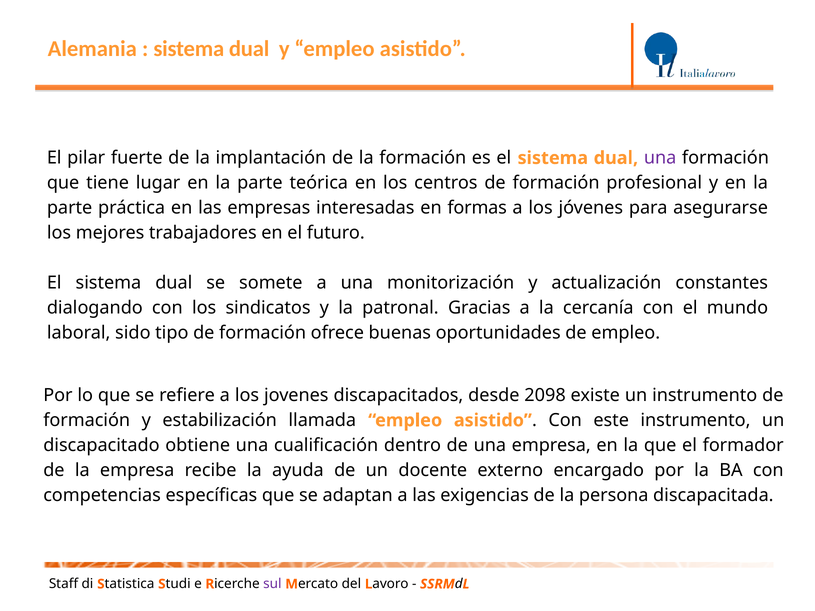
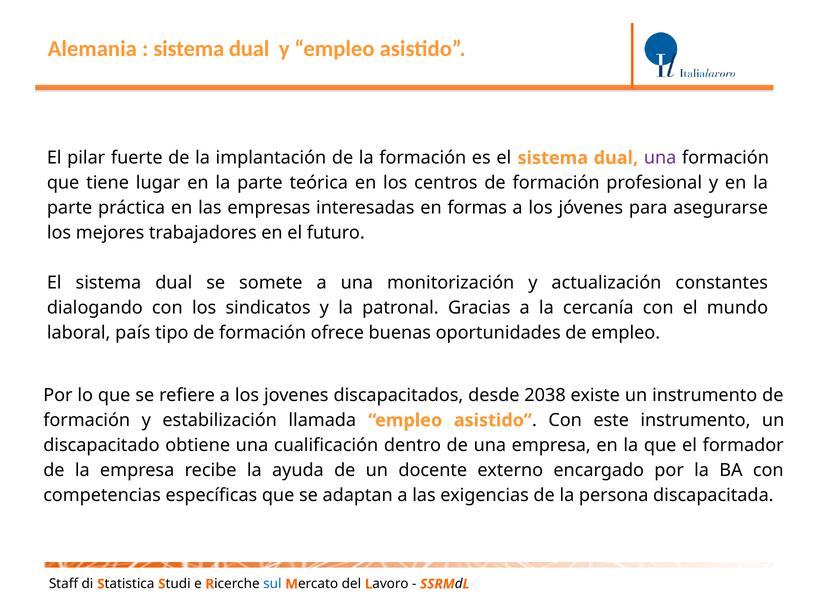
sido: sido -> país
2098: 2098 -> 2038
sul colour: purple -> blue
